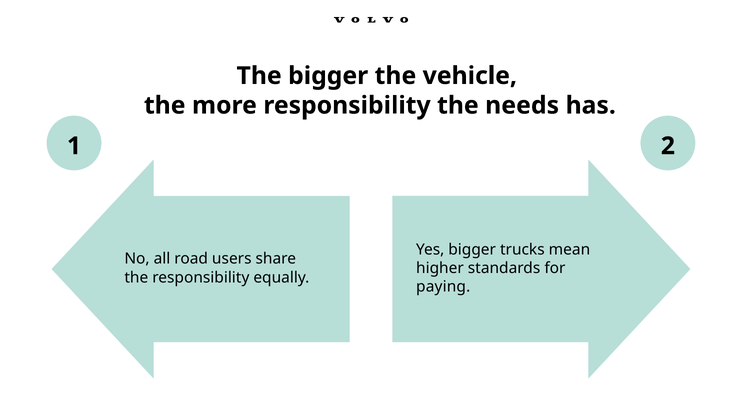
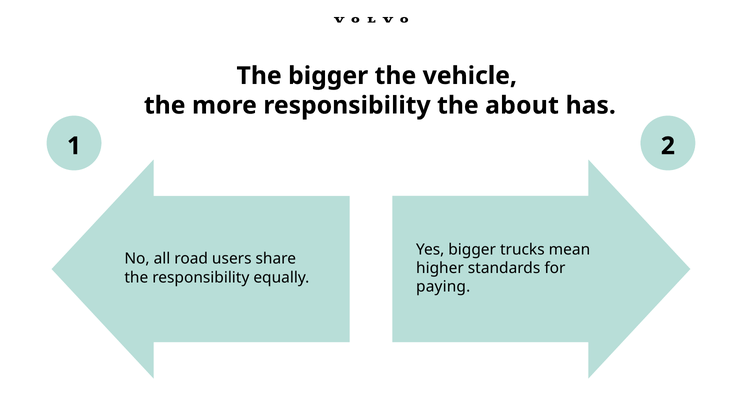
needs: needs -> about
